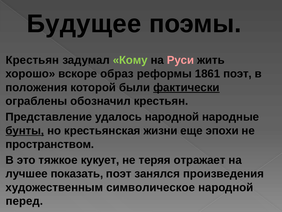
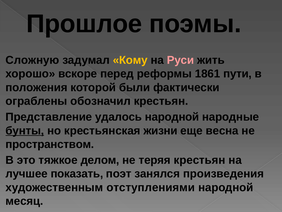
Будущее: Будущее -> Прошлое
Крестьян at (32, 60): Крестьян -> Сложную
Кому colour: light green -> yellow
образ: образ -> перед
1861 поэт: поэт -> пути
фактически underline: present -> none
эпохи: эпохи -> весна
кукует: кукует -> делом
теряя отражает: отражает -> крестьян
символическое: символическое -> отступлениями
перед: перед -> месяц
